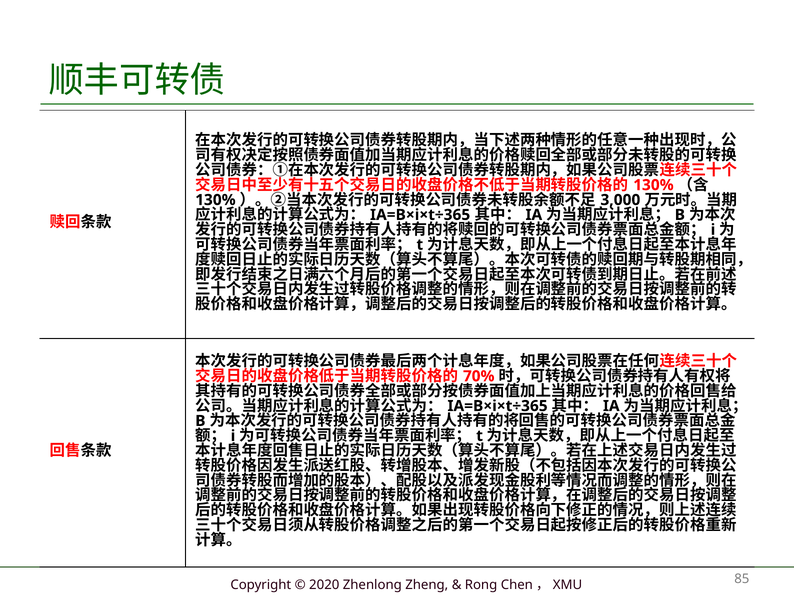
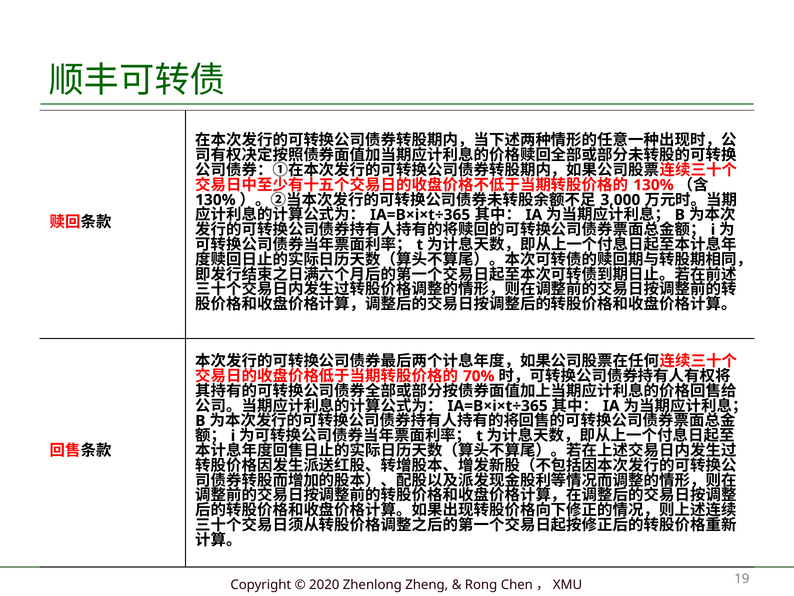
85: 85 -> 19
